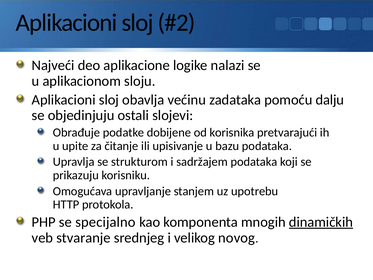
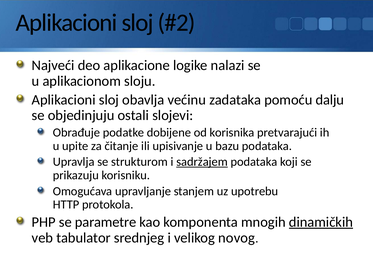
sadržajem underline: none -> present
specijalno: specijalno -> parametre
stvaranje: stvaranje -> tabulator
